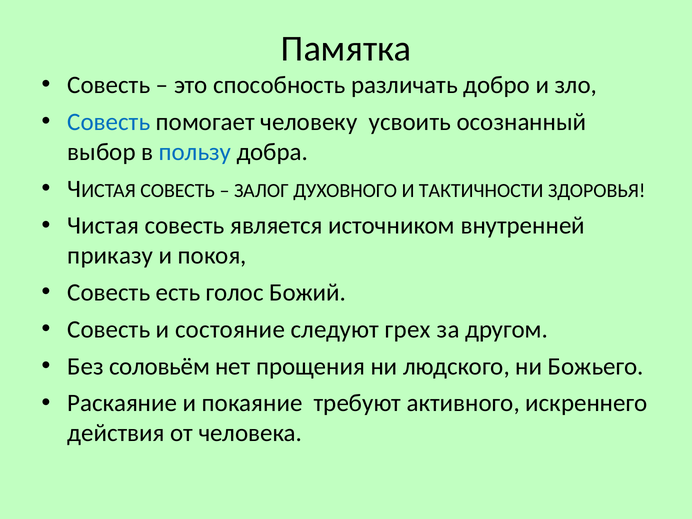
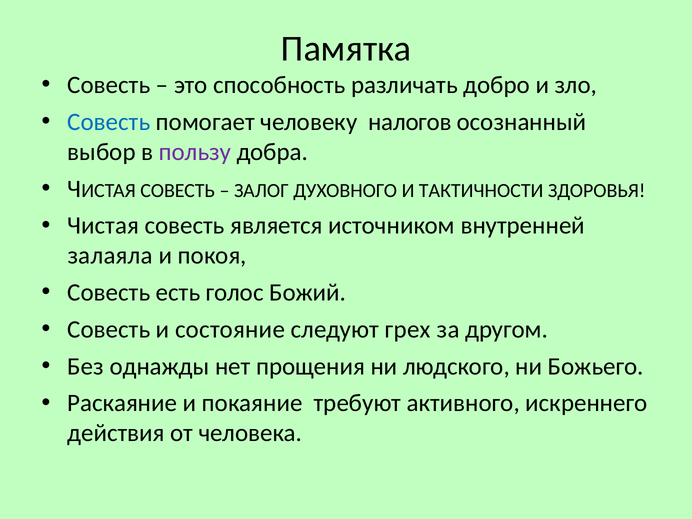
усвоить: усвоить -> налогов
пользу colour: blue -> purple
приказу: приказу -> залаяла
соловьём: соловьём -> однажды
